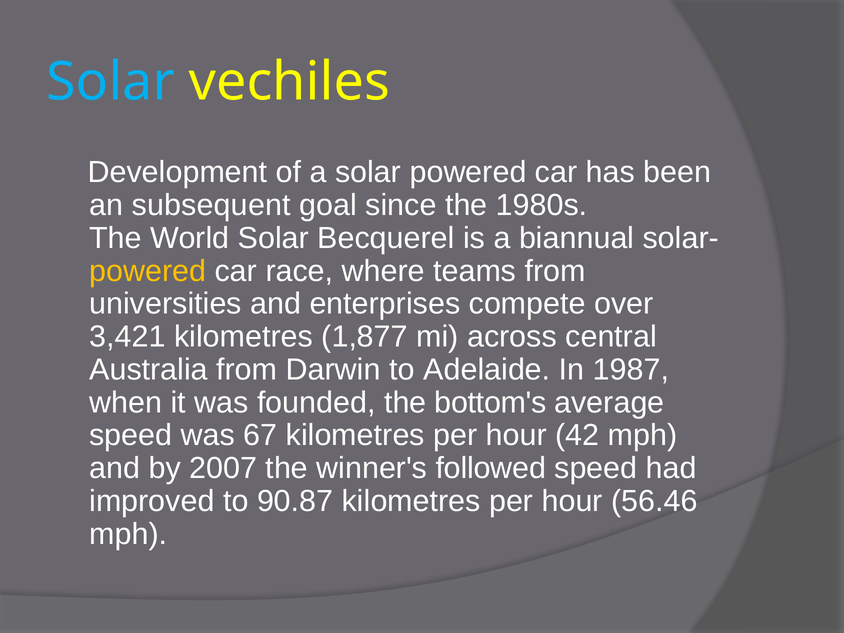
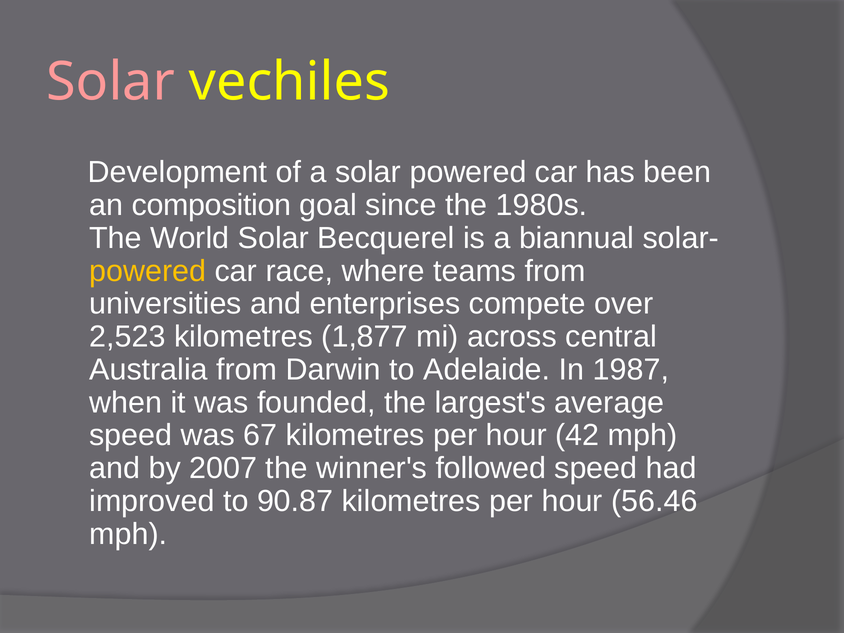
Solar at (111, 82) colour: light blue -> pink
subsequent: subsequent -> composition
3,421: 3,421 -> 2,523
bottom's: bottom's -> largest's
